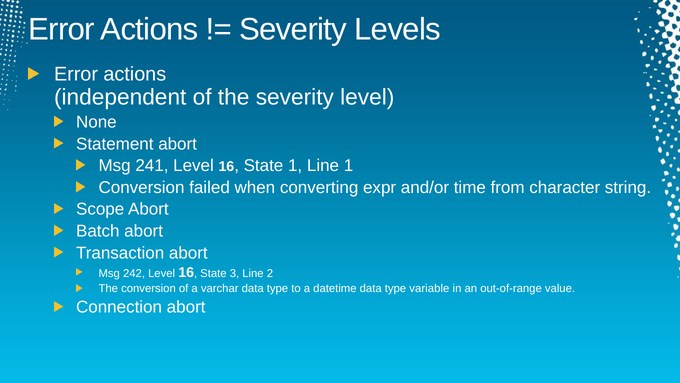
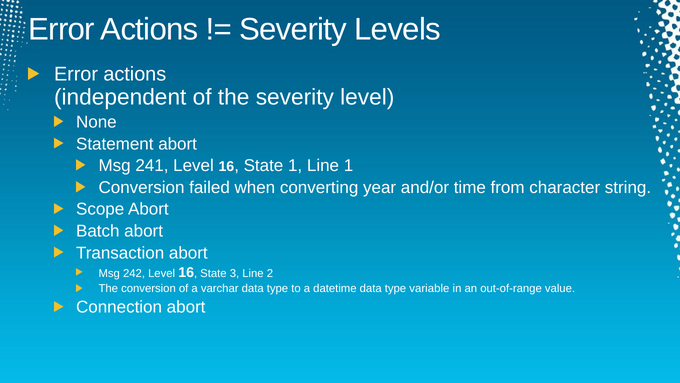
expr: expr -> year
